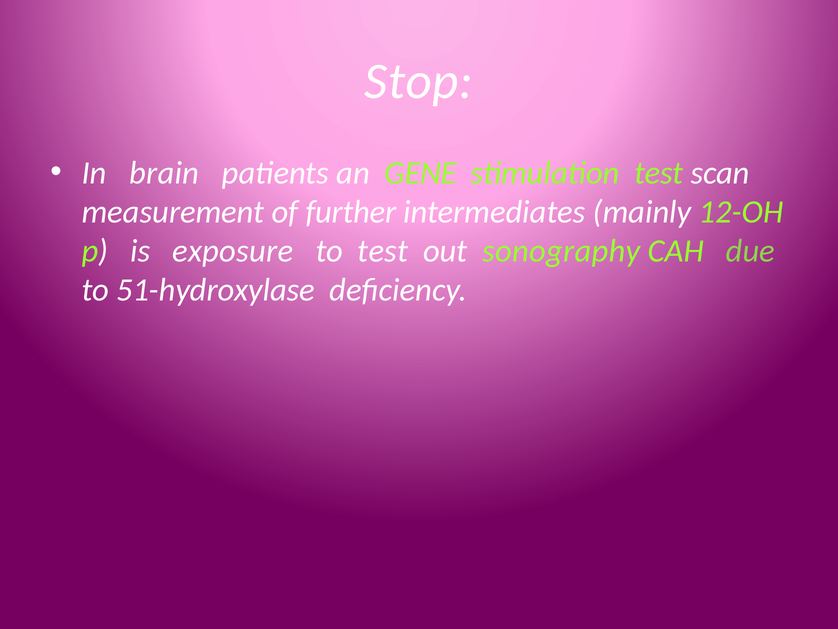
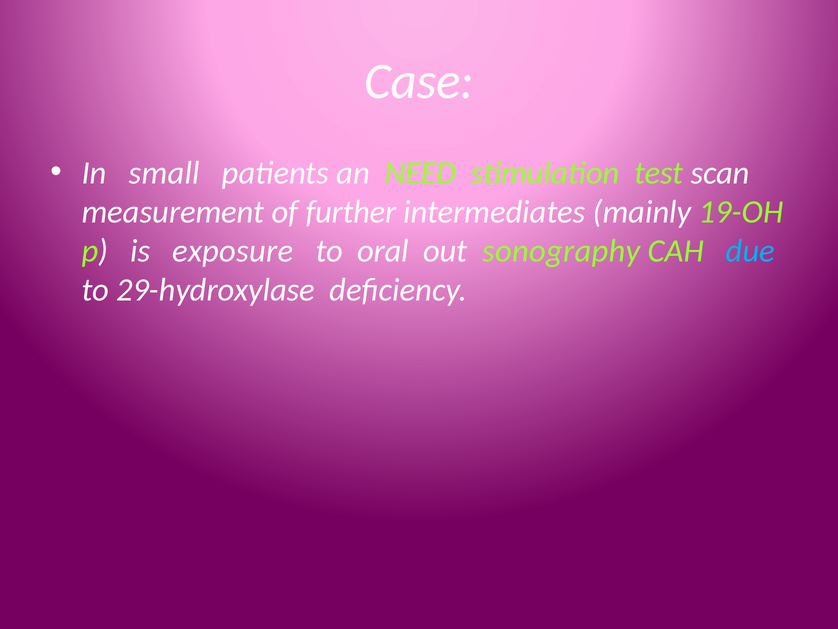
Stop: Stop -> Case
brain: brain -> small
GENE: GENE -> NEED
12-OH: 12-OH -> 19-OH
to test: test -> oral
due colour: light green -> light blue
51-hydroxylase: 51-hydroxylase -> 29-hydroxylase
